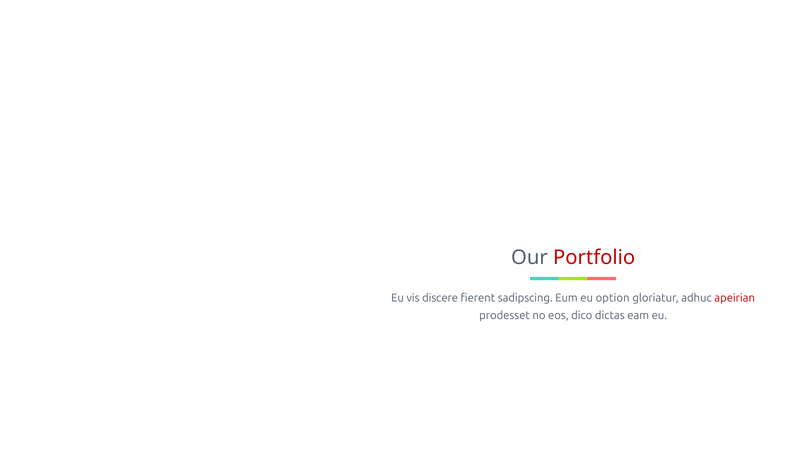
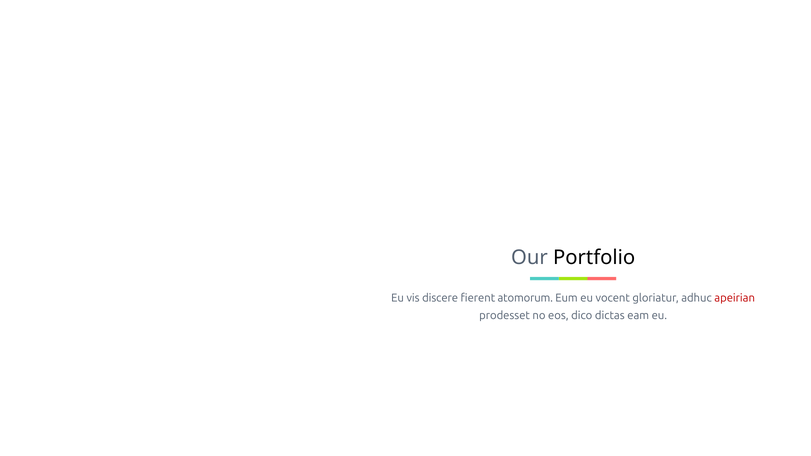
Portfolio colour: red -> black
sadipscing: sadipscing -> atomorum
option: option -> vocent
